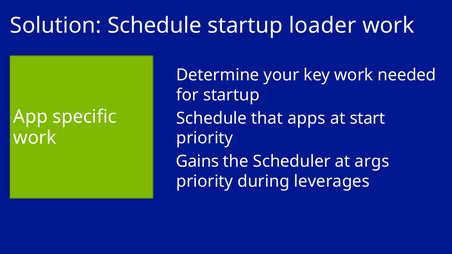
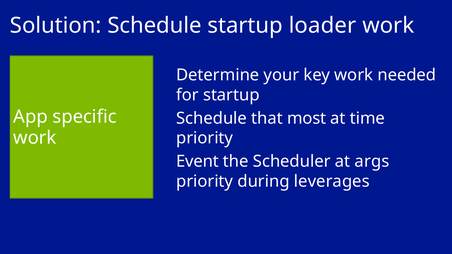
apps: apps -> most
start: start -> time
Gains: Gains -> Event
